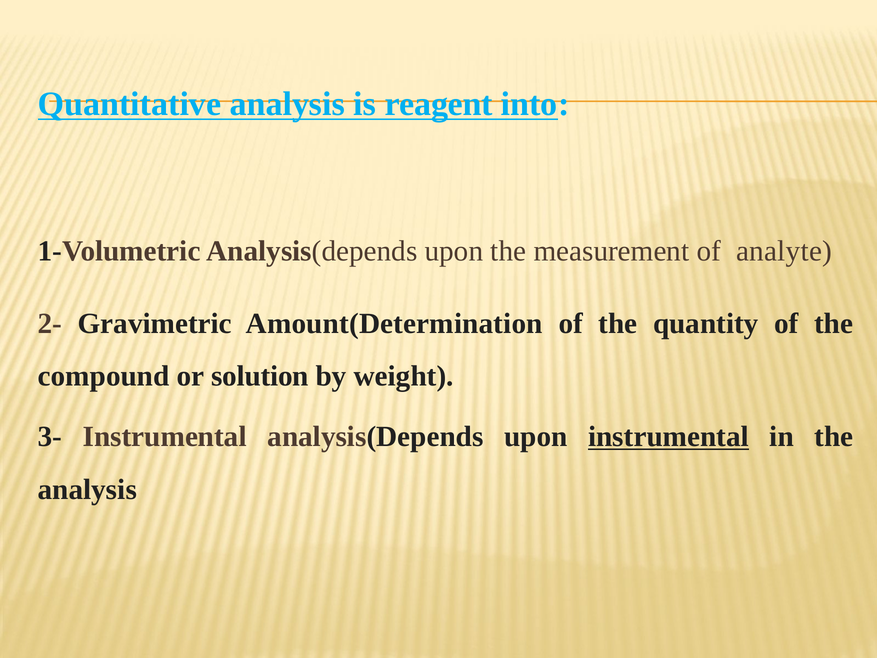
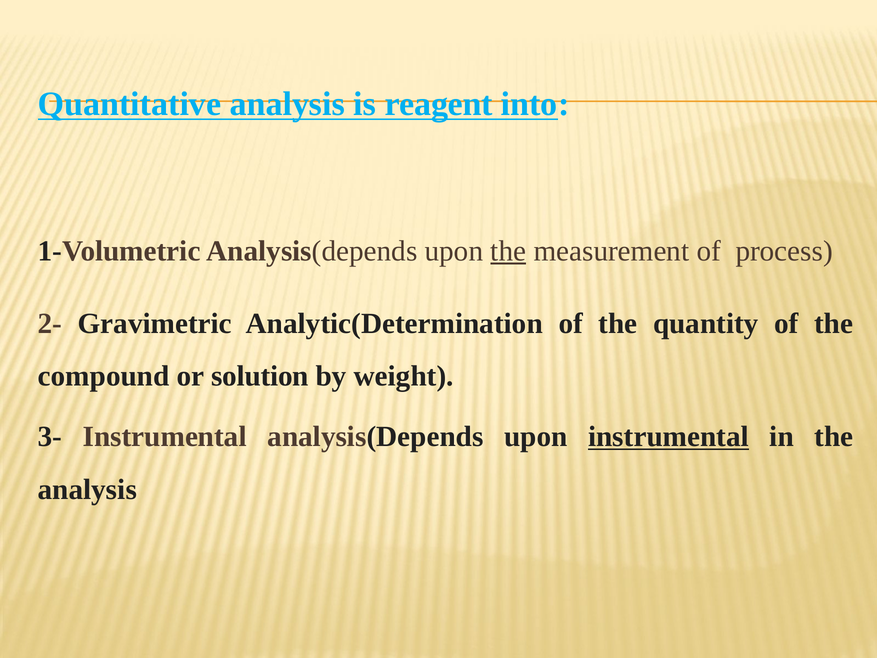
the at (508, 251) underline: none -> present
analyte: analyte -> process
Amount(Determination: Amount(Determination -> Analytic(Determination
